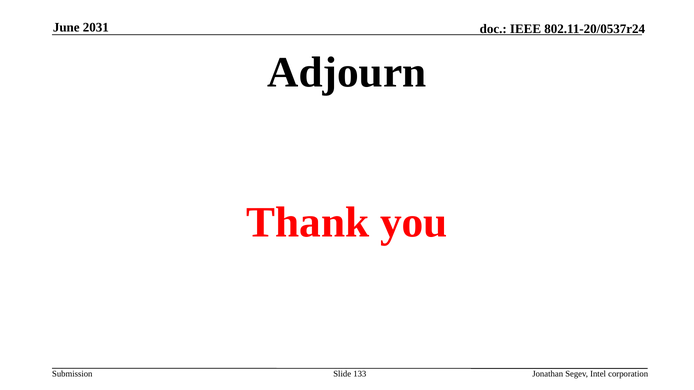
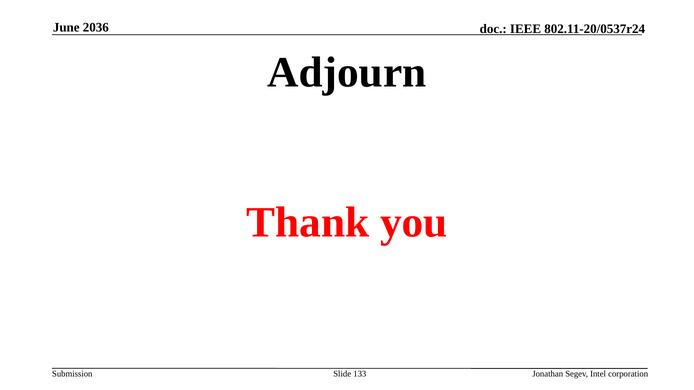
2031: 2031 -> 2036
